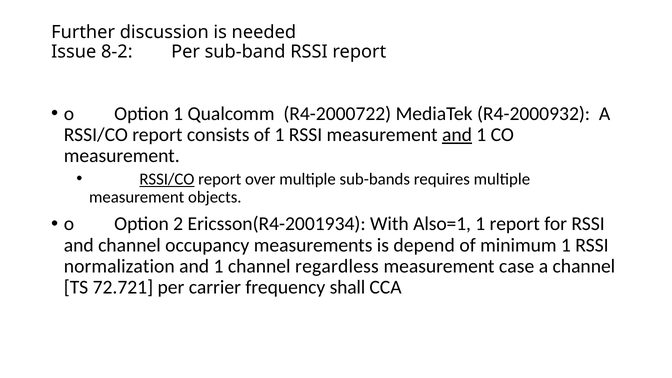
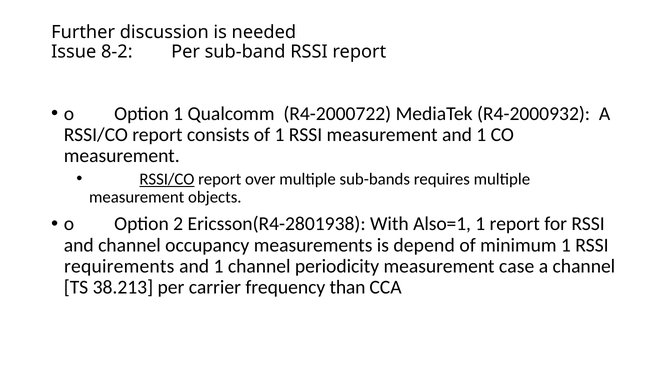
and at (457, 135) underline: present -> none
Ericsson(R4-2001934: Ericsson(R4-2001934 -> Ericsson(R4-2801938
normalization: normalization -> requirements
regardless: regardless -> periodicity
72.721: 72.721 -> 38.213
shall: shall -> than
